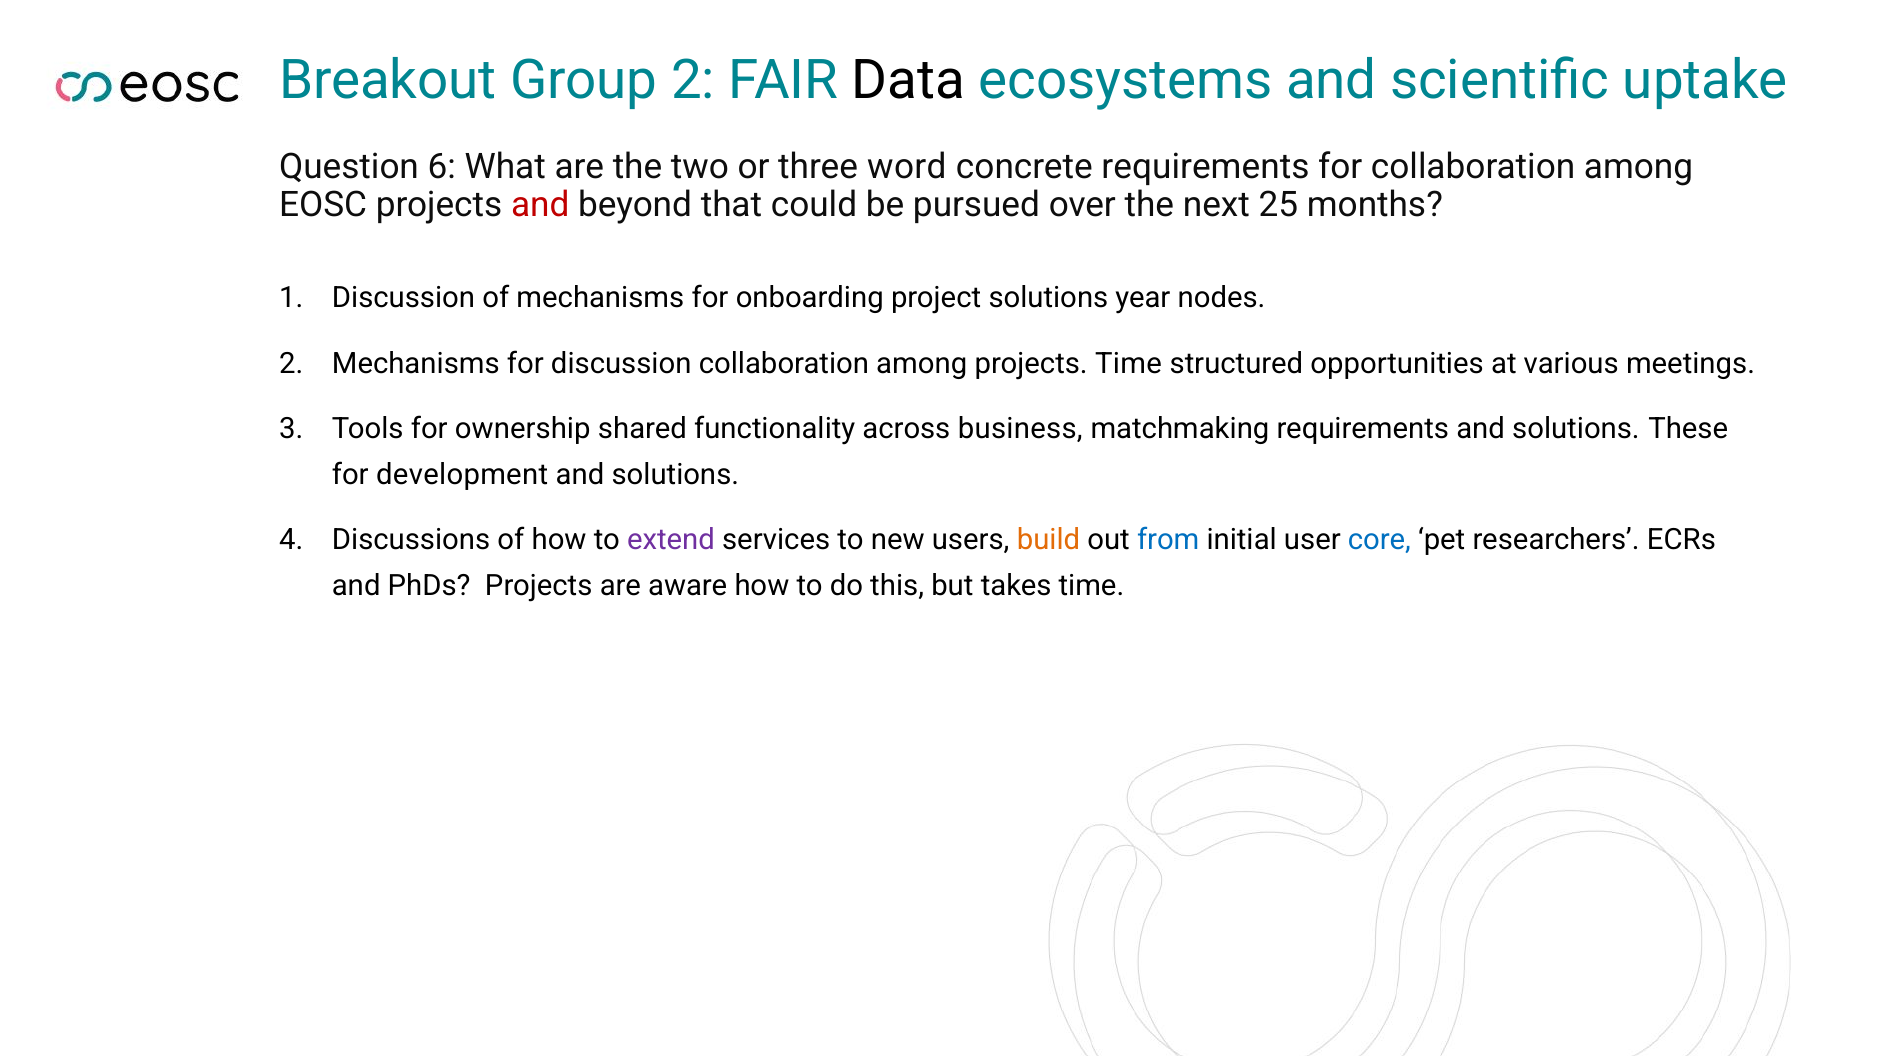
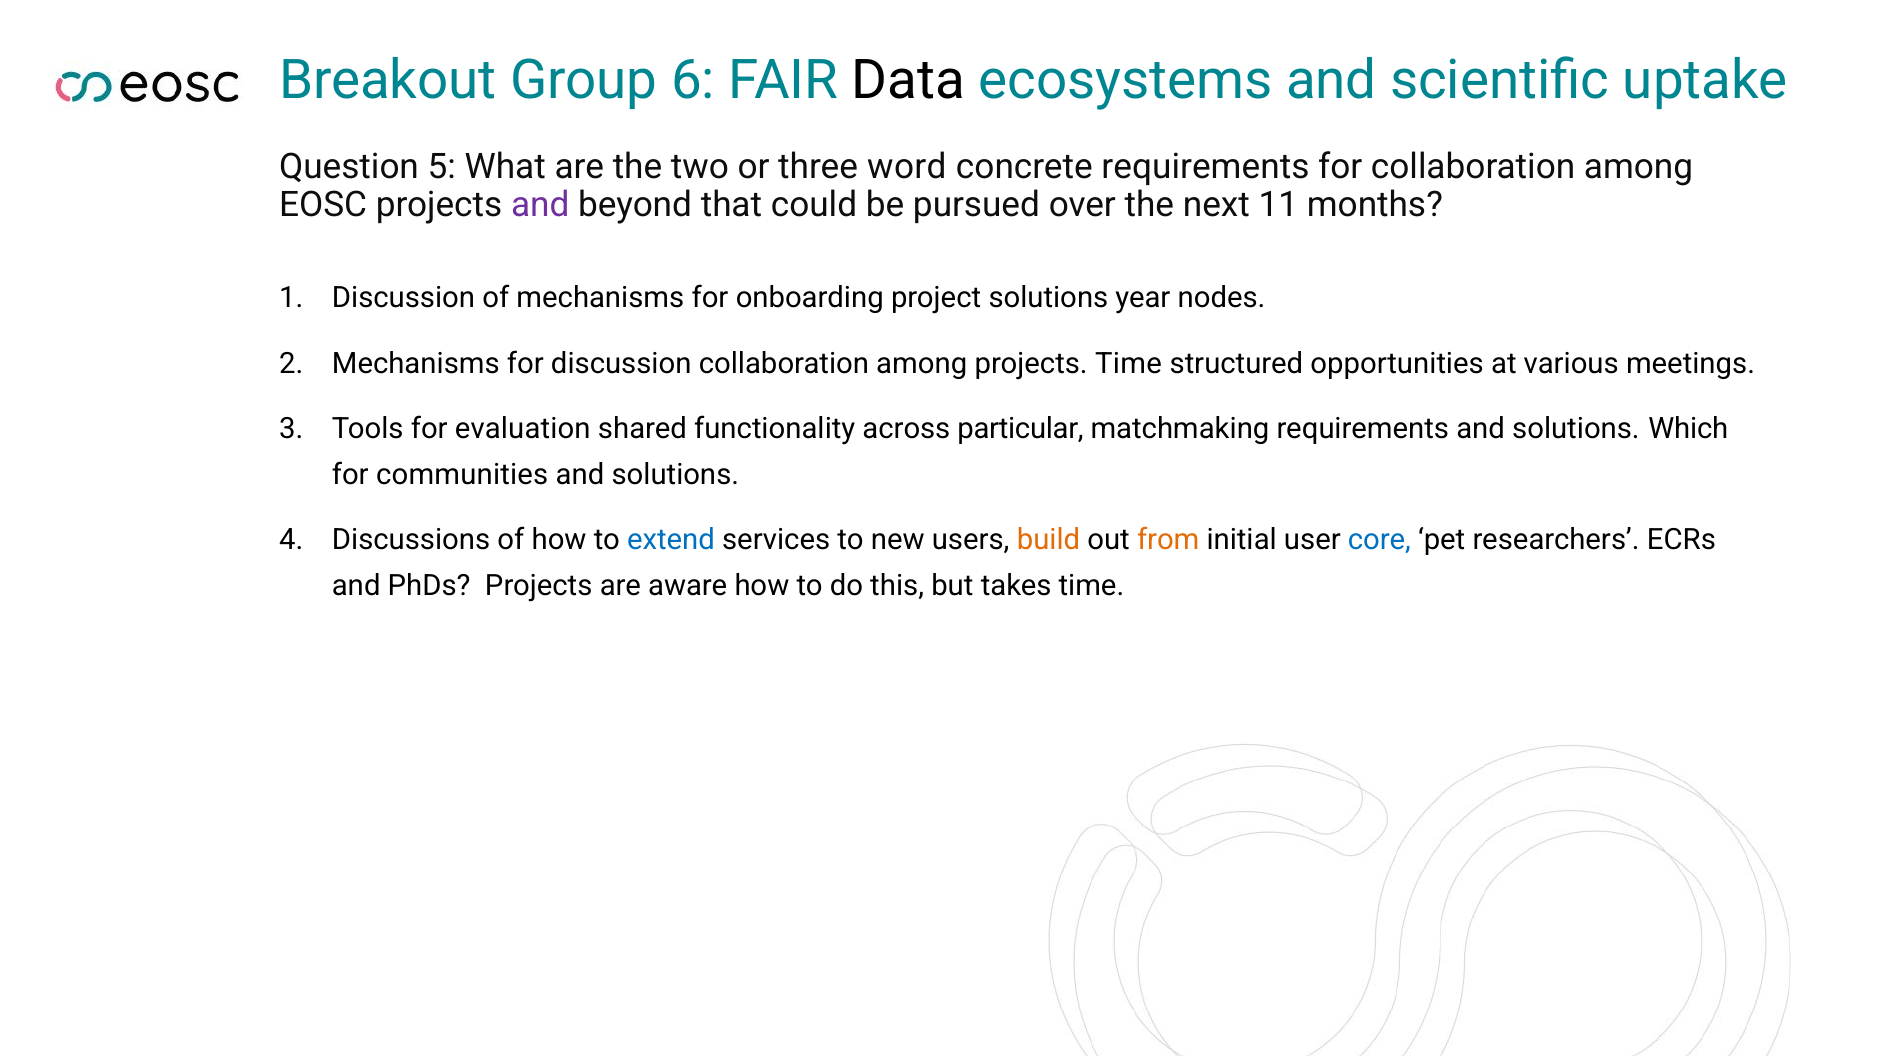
Group 2: 2 -> 6
6: 6 -> 5
and at (540, 205) colour: red -> purple
25: 25 -> 11
ownership: ownership -> evaluation
business: business -> particular
These: These -> Which
development: development -> communities
extend colour: purple -> blue
from colour: blue -> orange
